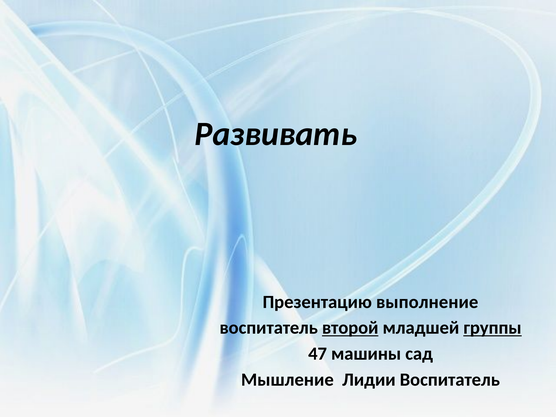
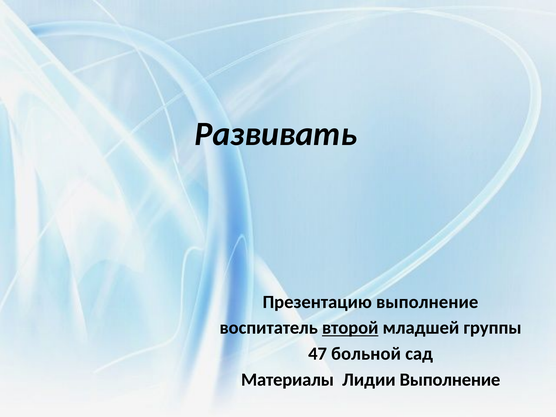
группы underline: present -> none
машины: машины -> больной
Мышление: Мышление -> Материалы
Лидии Воспитатель: Воспитатель -> Выполнение
